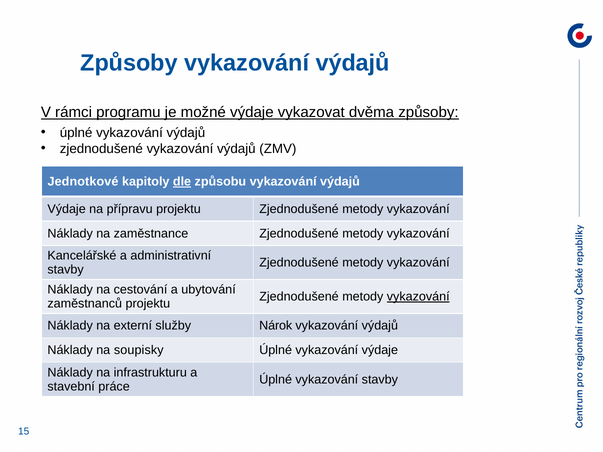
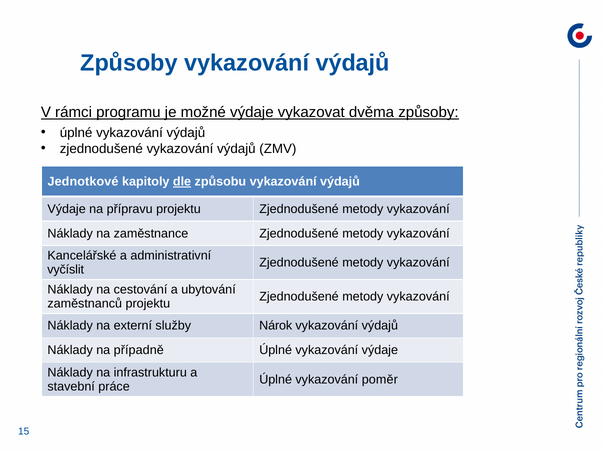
stavby at (66, 270): stavby -> vyčíslit
vykazování at (418, 297) underline: present -> none
soupisky: soupisky -> případně
vykazování stavby: stavby -> poměr
